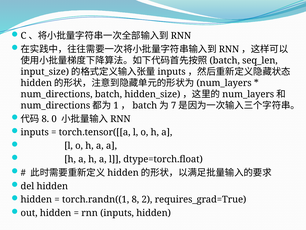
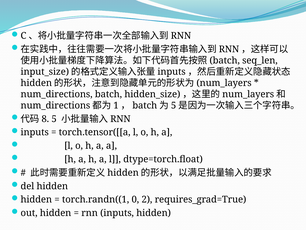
7 at (174, 105): 7 -> 5
0 at (54, 119): 0 -> 5
torch.randn((1 8: 8 -> 0
